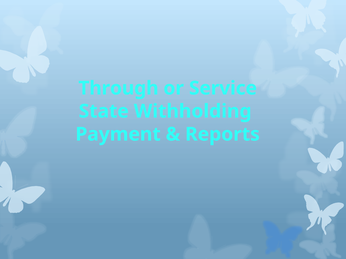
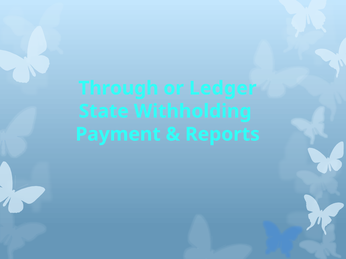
Service: Service -> Ledger
